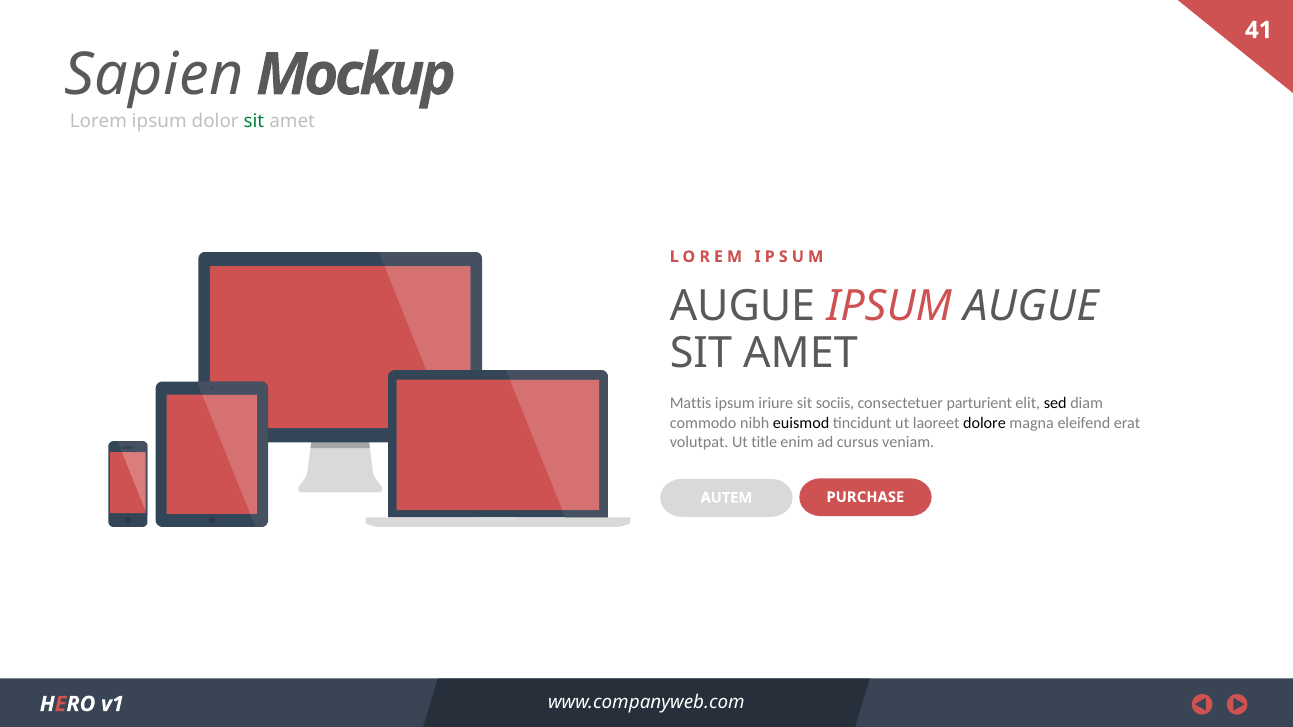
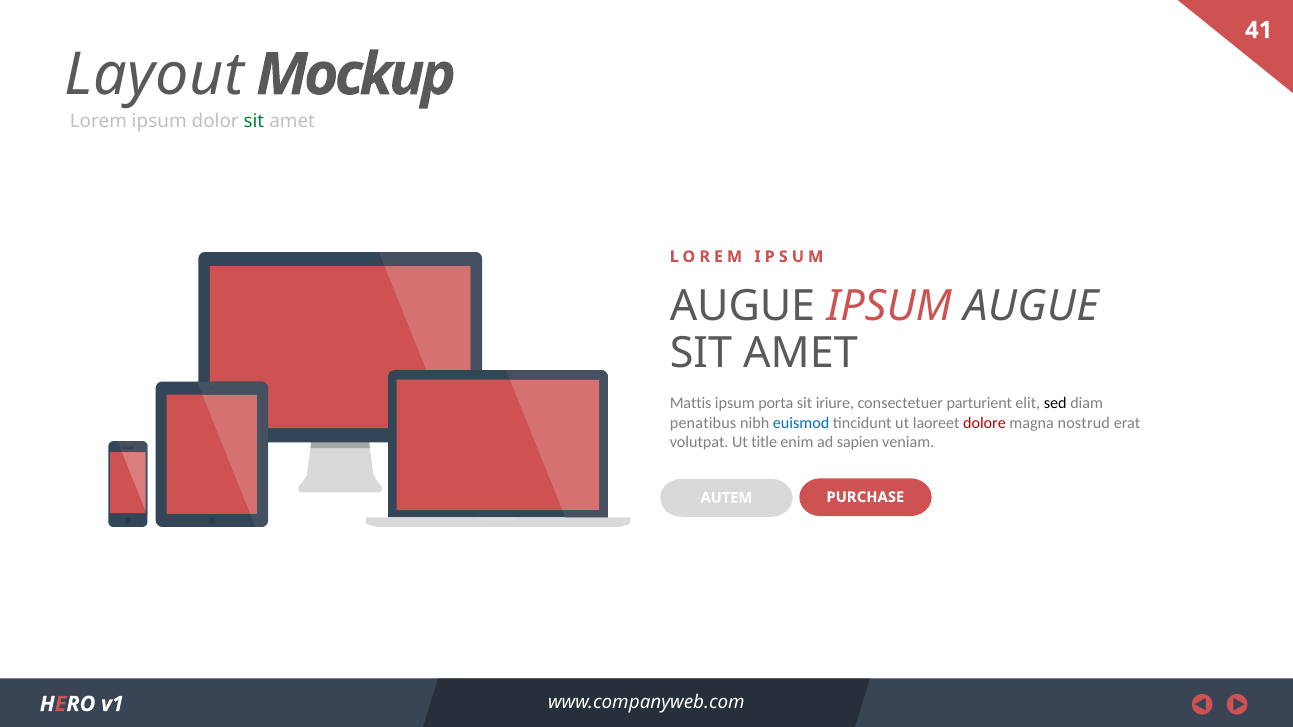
Sapien: Sapien -> Layout
iriure: iriure -> porta
sociis: sociis -> iriure
commodo: commodo -> penatibus
euismod colour: black -> blue
dolore colour: black -> red
eleifend: eleifend -> nostrud
cursus: cursus -> sapien
